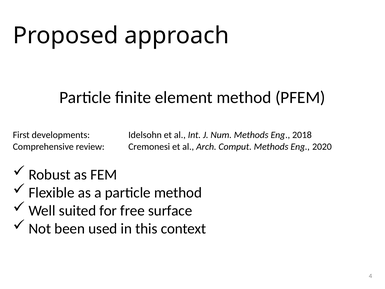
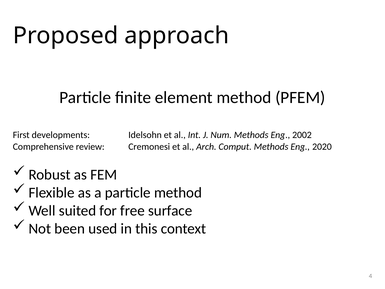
2018: 2018 -> 2002
